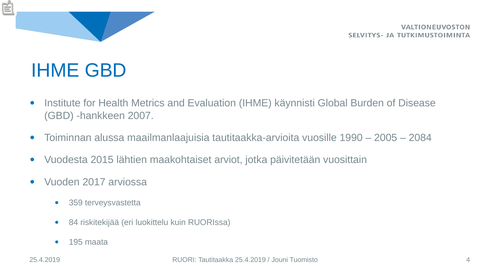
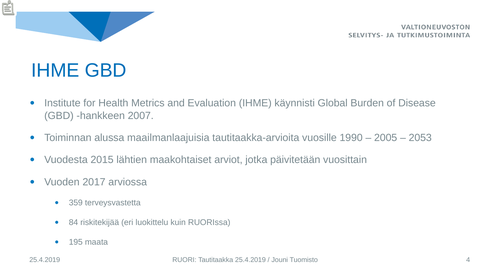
2084: 2084 -> 2053
